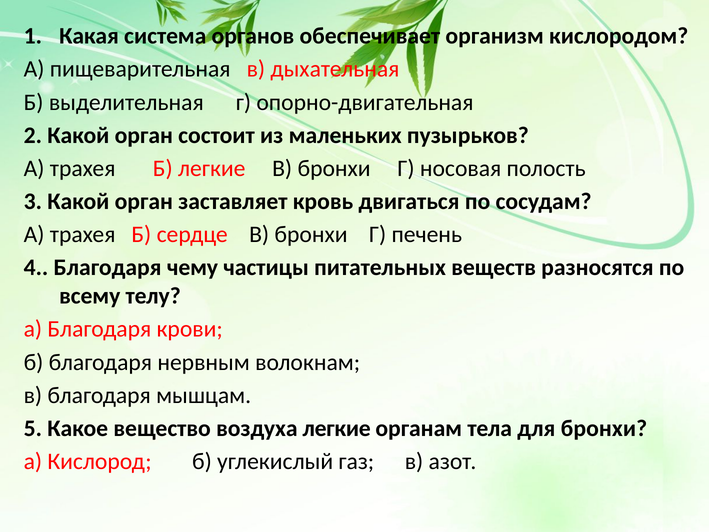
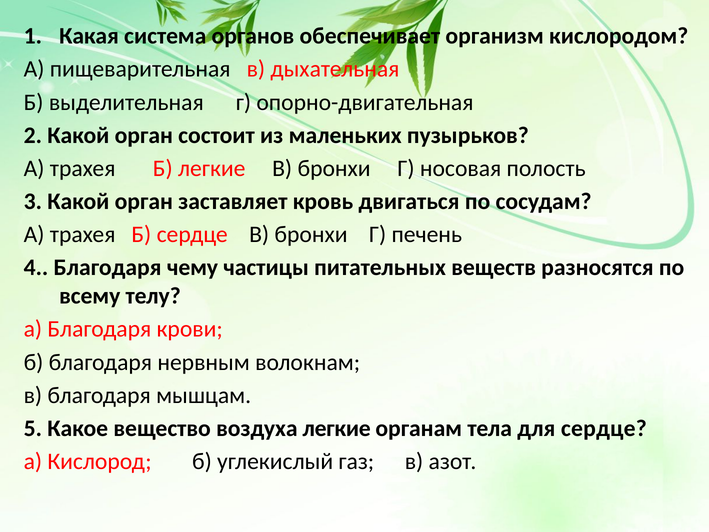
для бронхи: бронхи -> сердце
